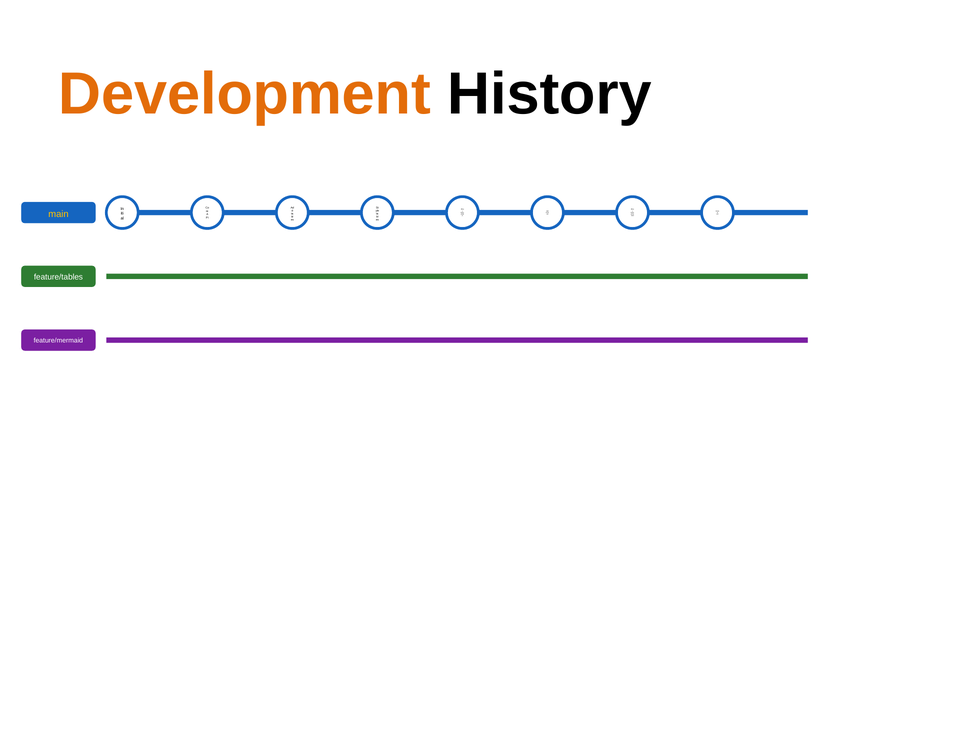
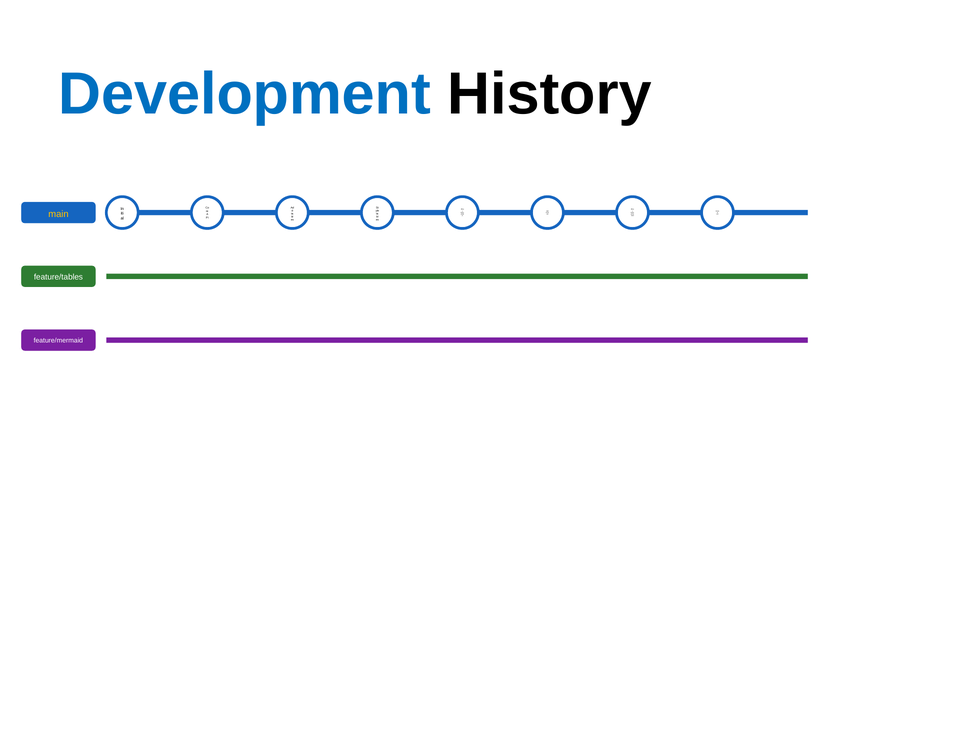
Development colour: orange -> blue
